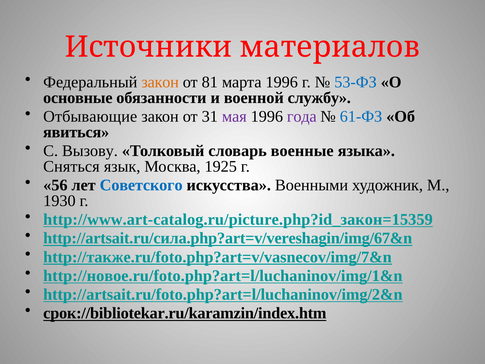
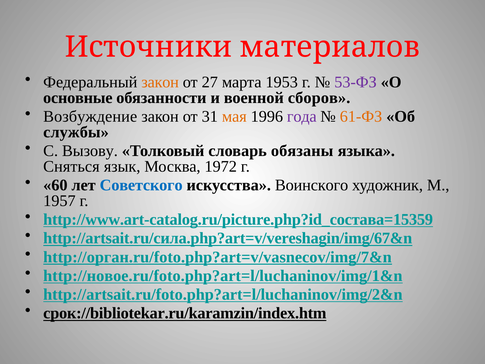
81: 81 -> 27
марта 1996: 1996 -> 1953
53-ФЗ colour: blue -> purple
службу: службу -> сборов
Отбывающие: Отбывающие -> Возбуждение
мая colour: purple -> orange
61-ФЗ colour: blue -> orange
явиться: явиться -> службы
военные: военные -> обязаны
1925: 1925 -> 1972
56: 56 -> 60
Военными: Военными -> Воинского
1930: 1930 -> 1957
http://www.art-catalog.ru/picture.php?id_закон=15359: http://www.art-catalog.ru/picture.php?id_закон=15359 -> http://www.art-catalog.ru/picture.php?id_состава=15359
http://также.ru/foto.php?art=v/vasnecov/img/7&n: http://также.ru/foto.php?art=v/vasnecov/img/7&n -> http://орган.ru/foto.php?art=v/vasnecov/img/7&n
